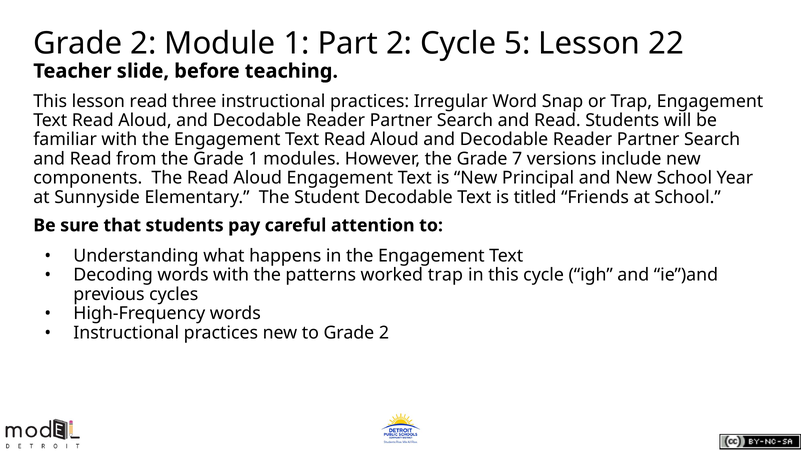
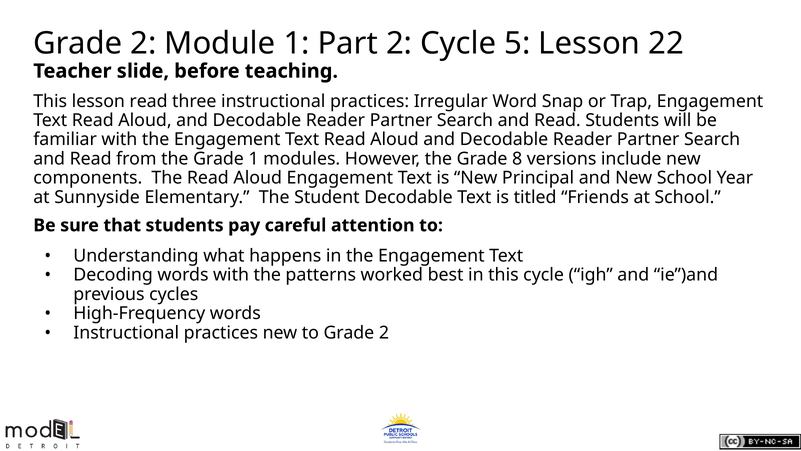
7: 7 -> 8
worked trap: trap -> best
